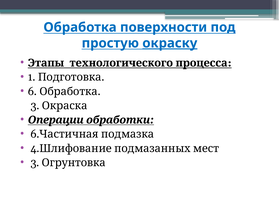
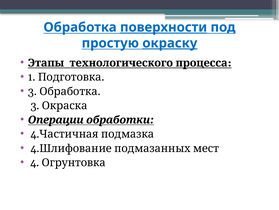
поверхности underline: none -> present
6 at (32, 91): 6 -> 3
6 at (35, 134): 6 -> 4
3 at (35, 162): 3 -> 4
